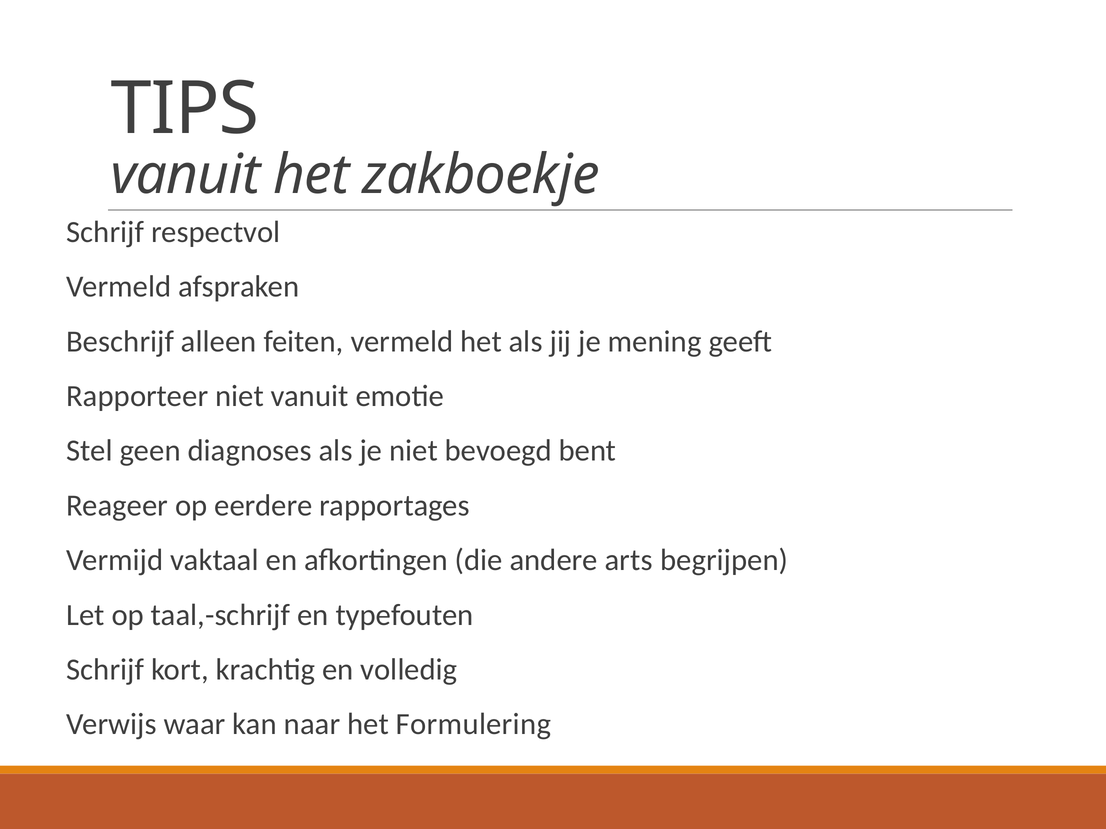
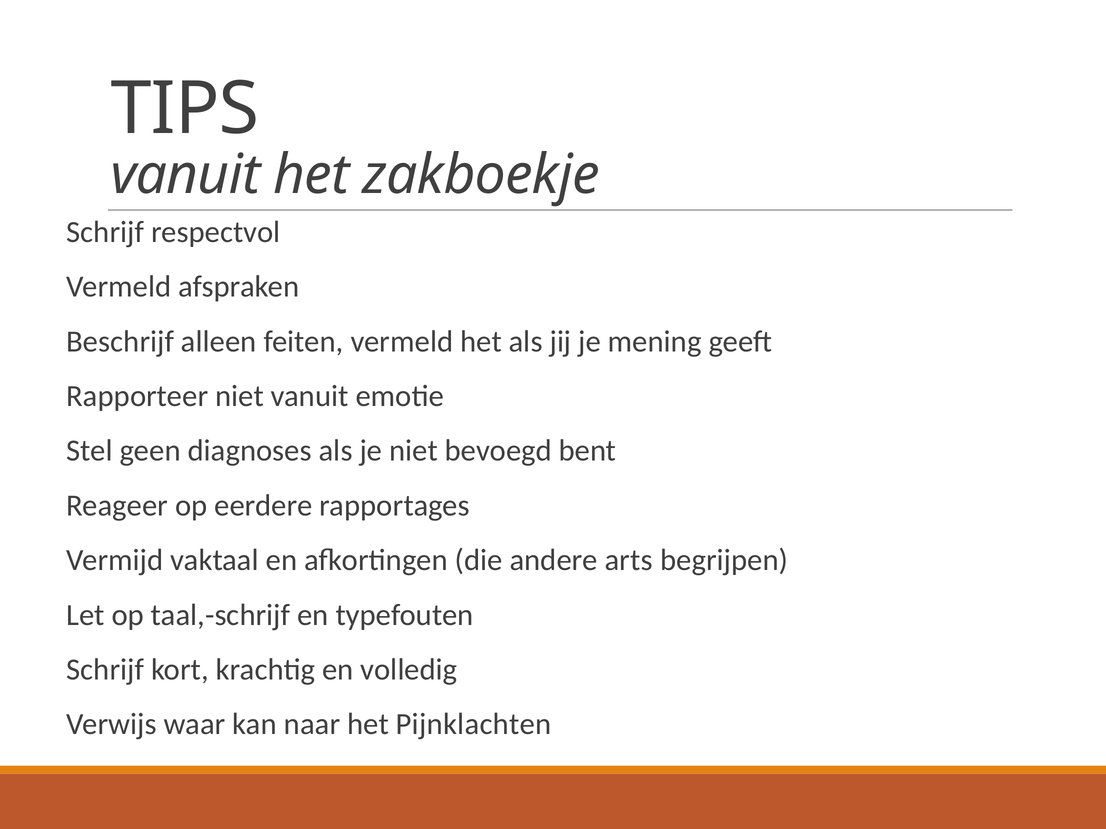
Formulering: Formulering -> Pijnklachten
